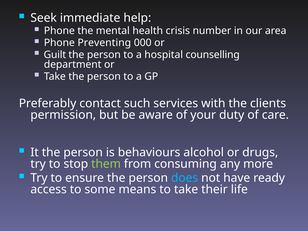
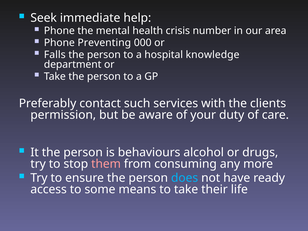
Guilt: Guilt -> Falls
counselling: counselling -> knowledge
them colour: light green -> pink
